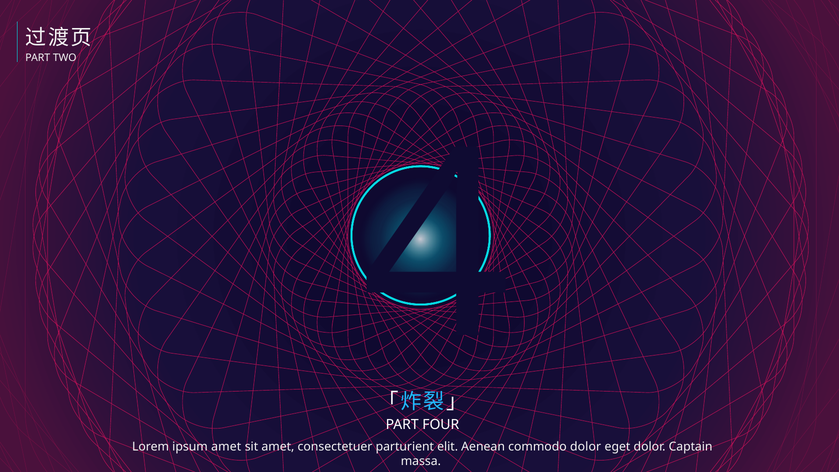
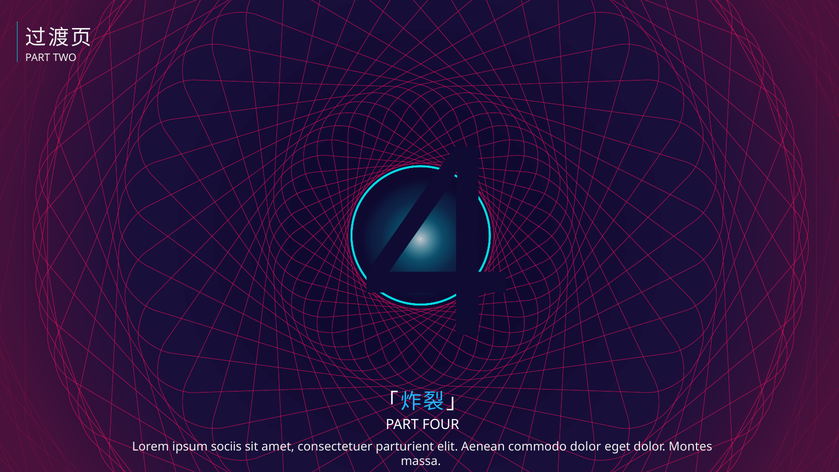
ipsum amet: amet -> sociis
Captain: Captain -> Montes
